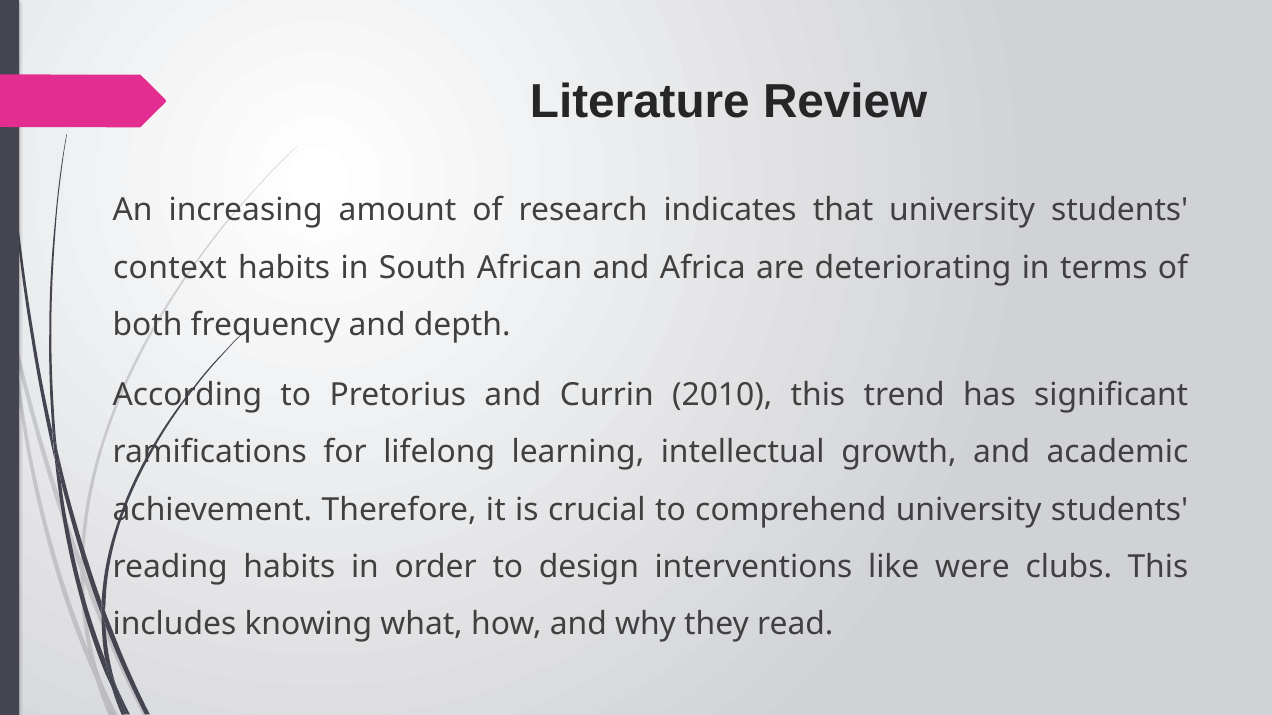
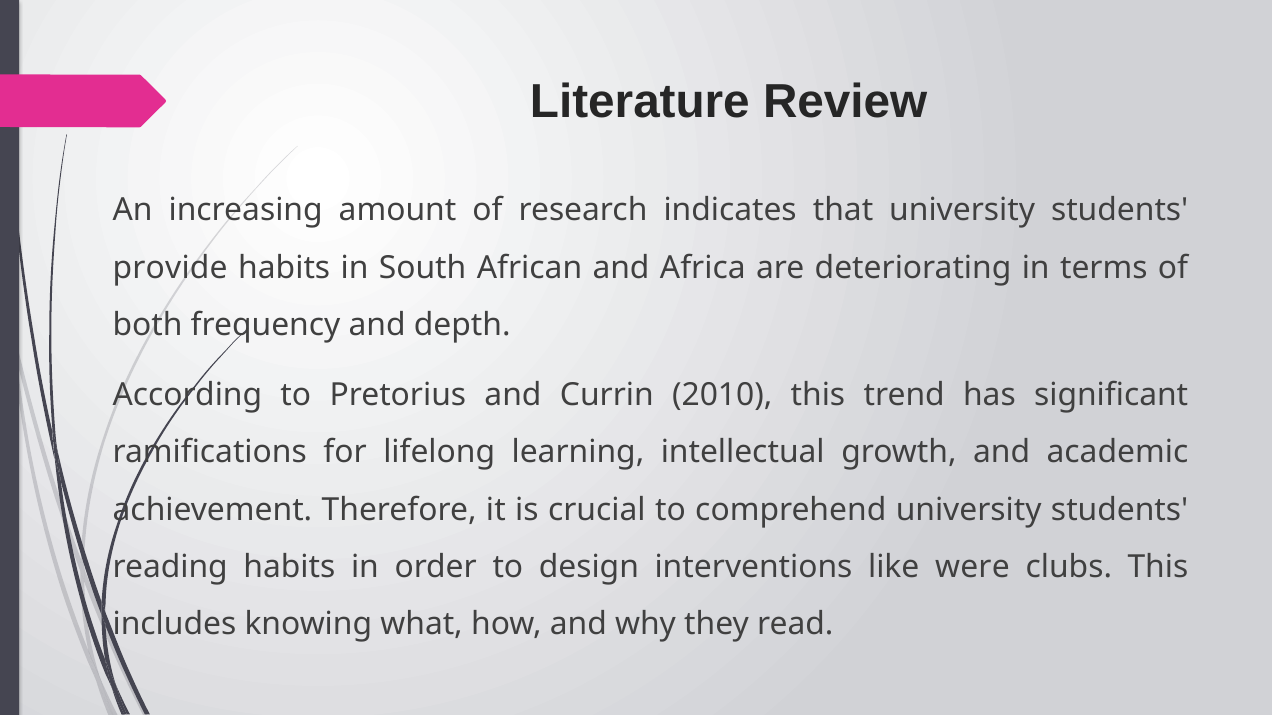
context: context -> provide
